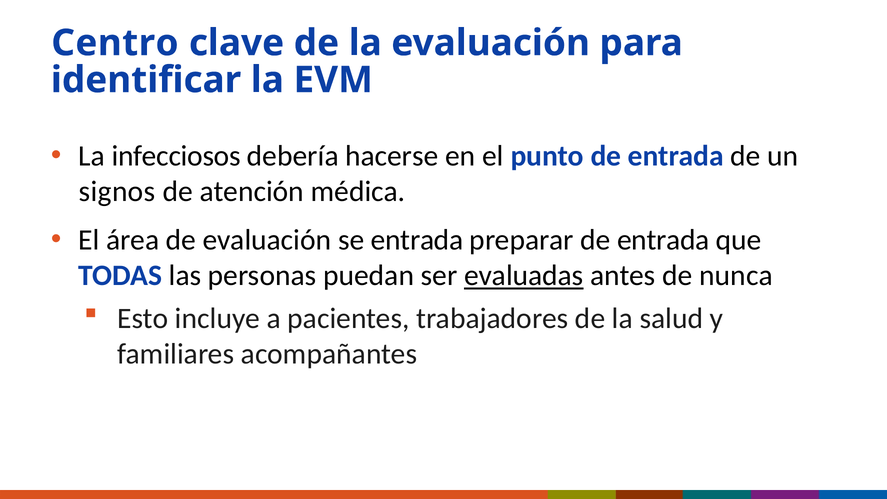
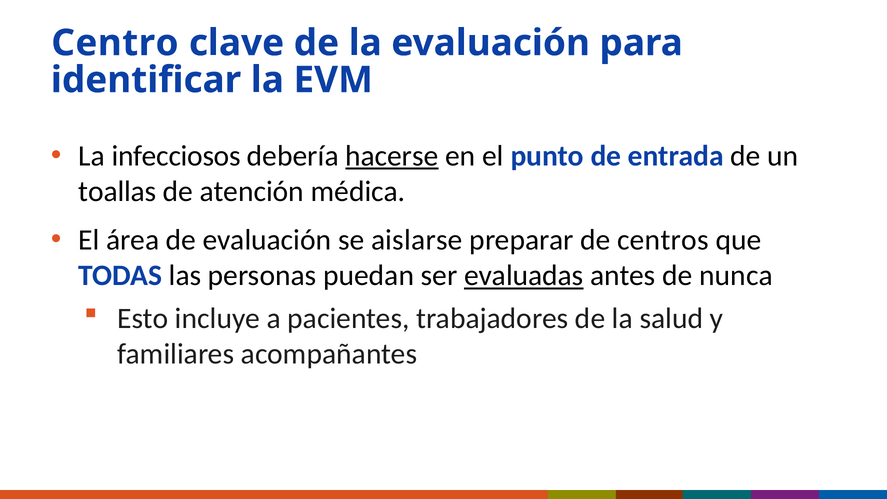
hacerse underline: none -> present
signos: signos -> toallas
se entrada: entrada -> aislarse
preparar de entrada: entrada -> centros
